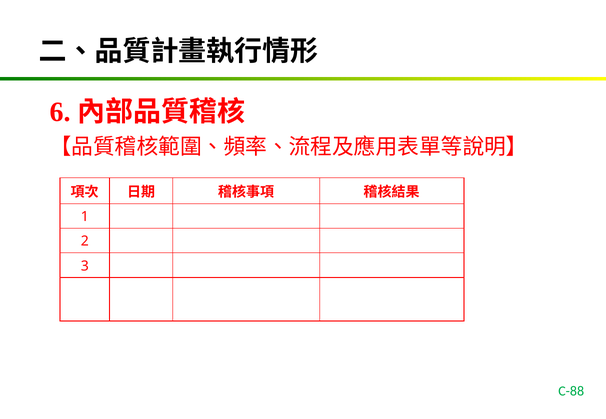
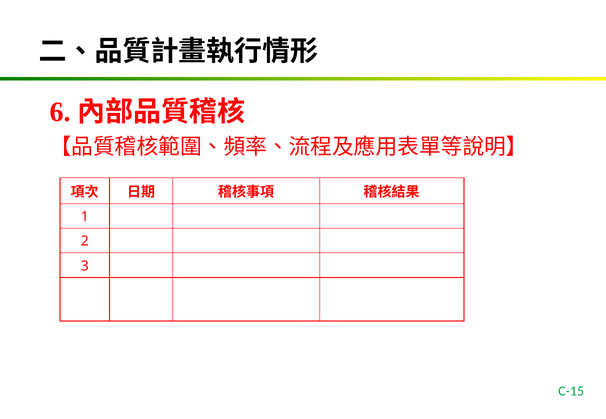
C-88: C-88 -> C-15
